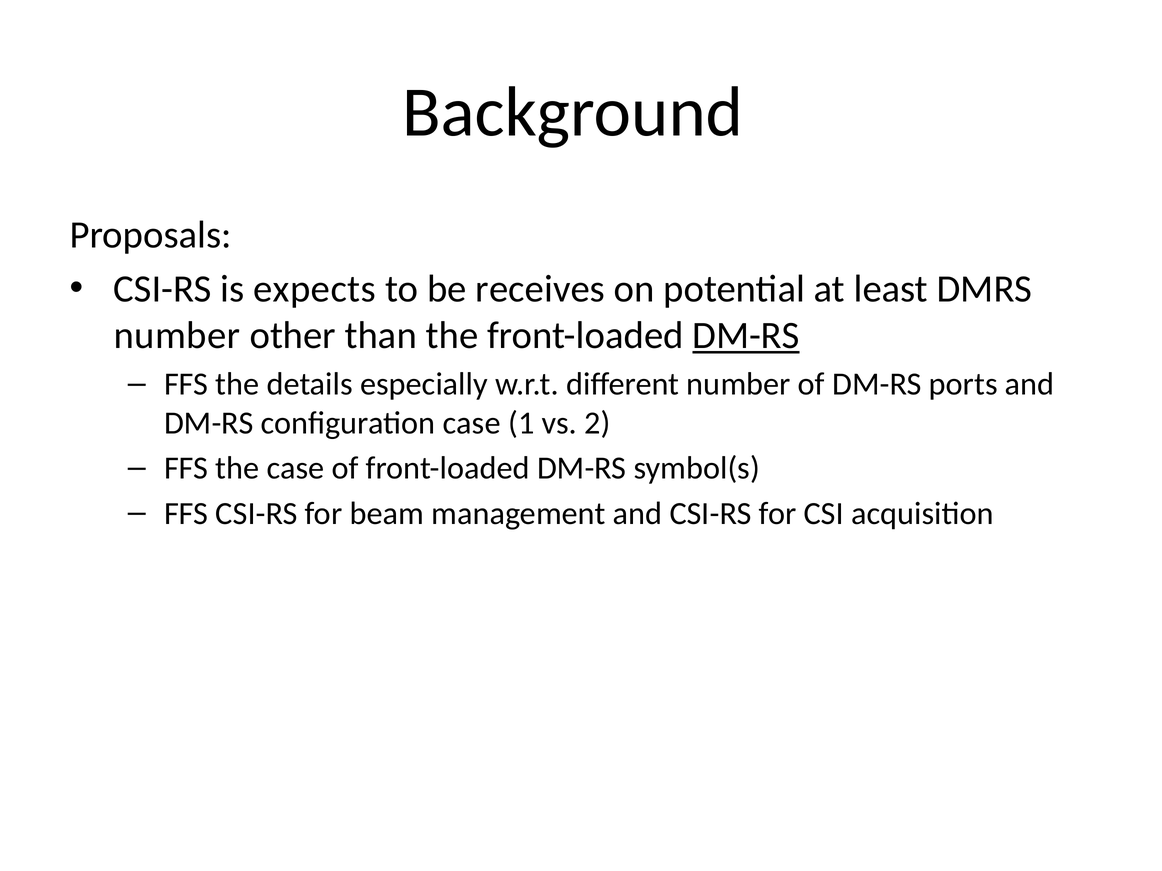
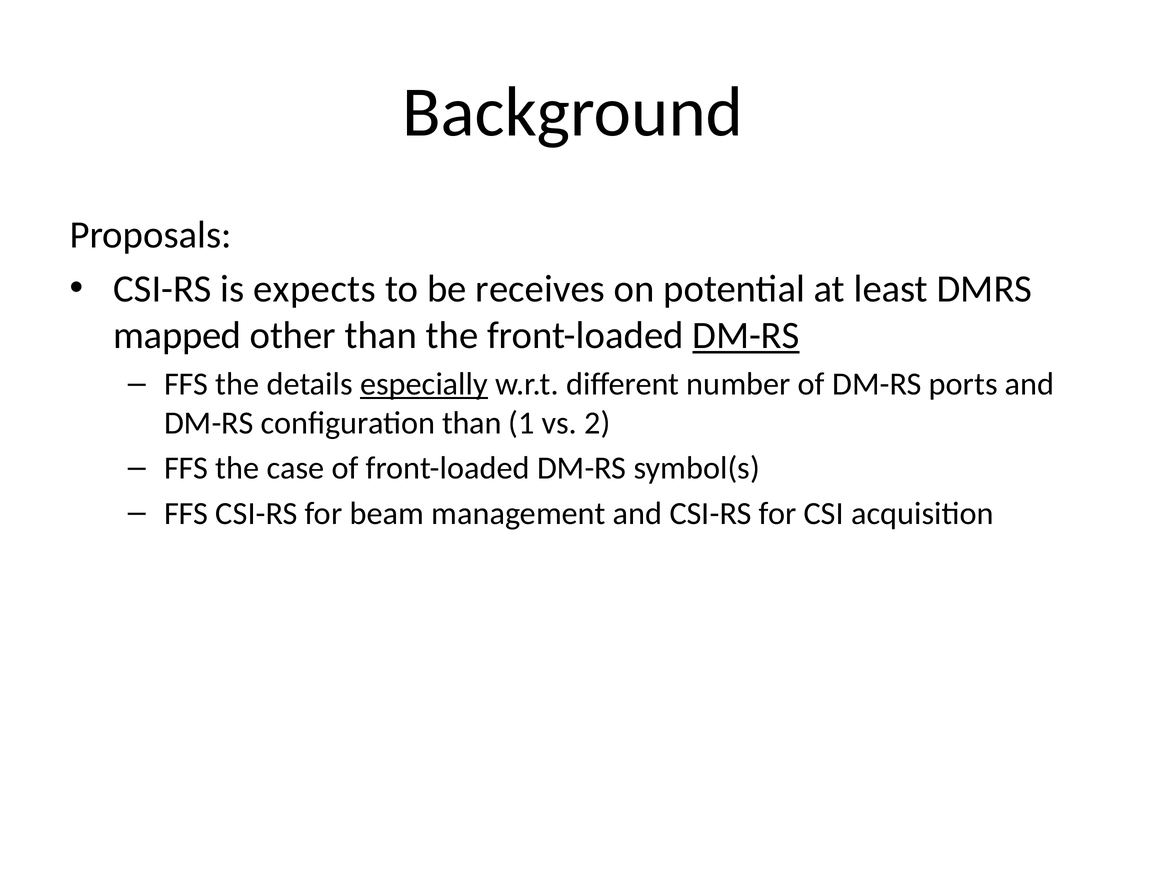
number at (177, 336): number -> mapped
especially underline: none -> present
configuration case: case -> than
